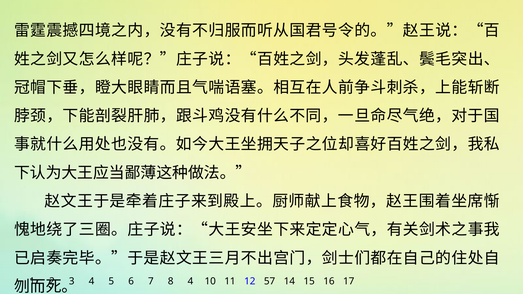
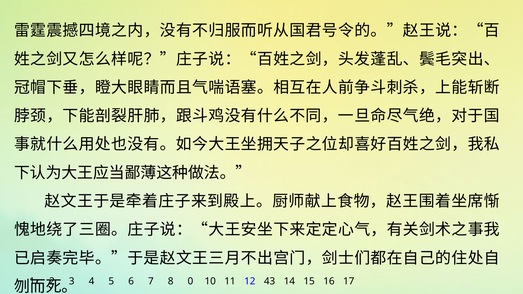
8 4: 4 -> 0
57: 57 -> 43
